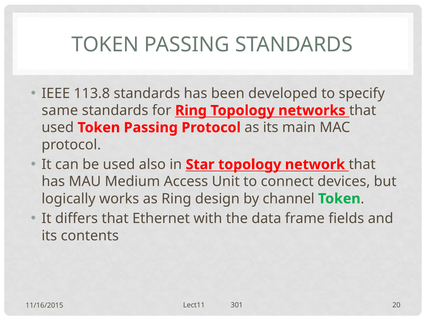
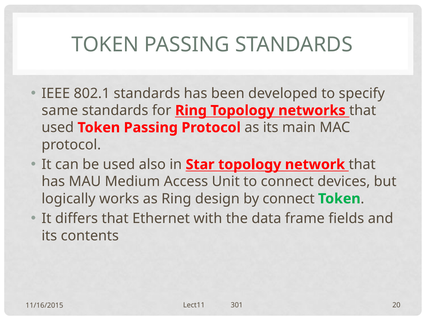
113.8: 113.8 -> 802.1
by channel: channel -> connect
